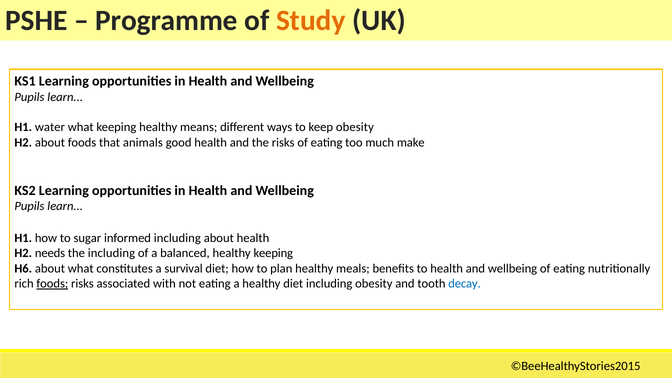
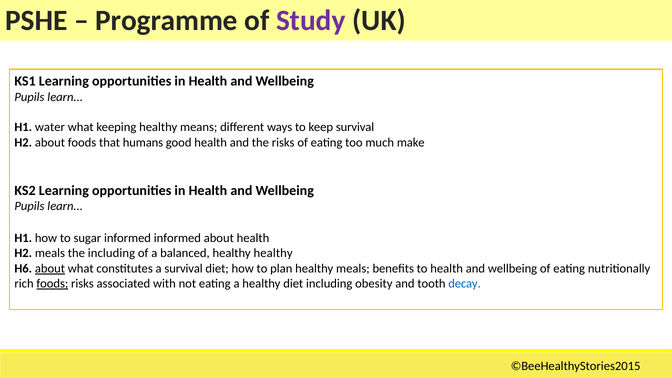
Study colour: orange -> purple
keep obesity: obesity -> survival
animals: animals -> humans
informed including: including -> informed
H2 needs: needs -> meals
healthy keeping: keeping -> healthy
about at (50, 268) underline: none -> present
